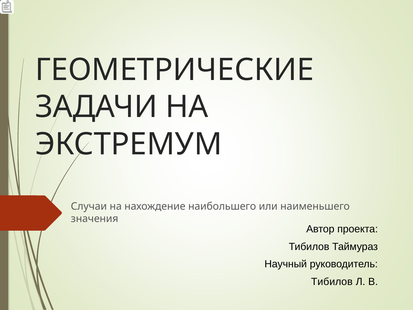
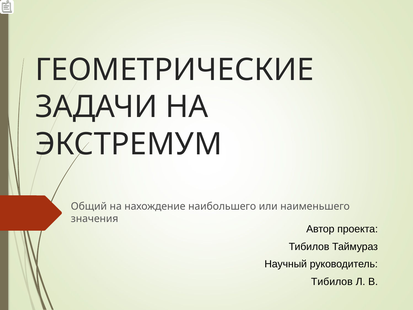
Случаи: Случаи -> Общий
